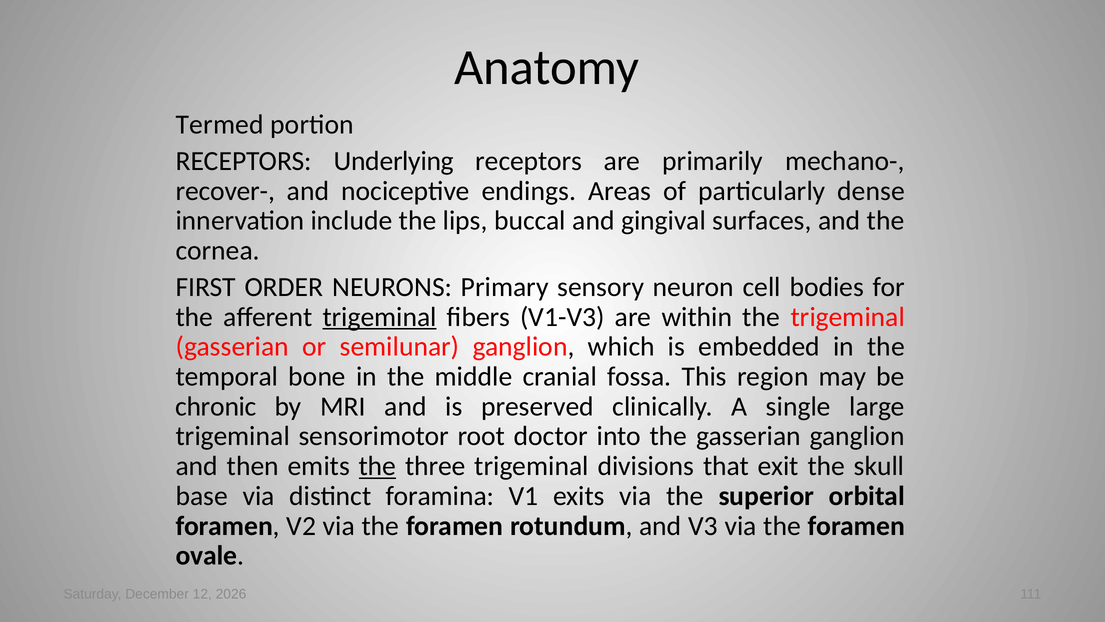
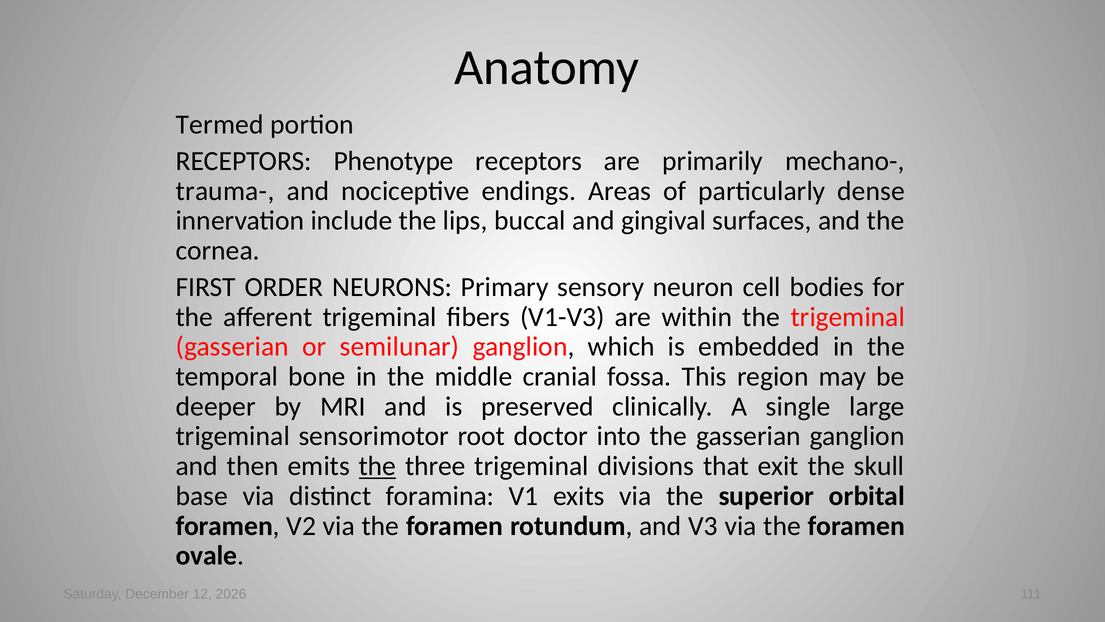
Underlying: Underlying -> Phenotype
recover-: recover- -> trauma-
trigeminal at (380, 317) underline: present -> none
chronic: chronic -> deeper
